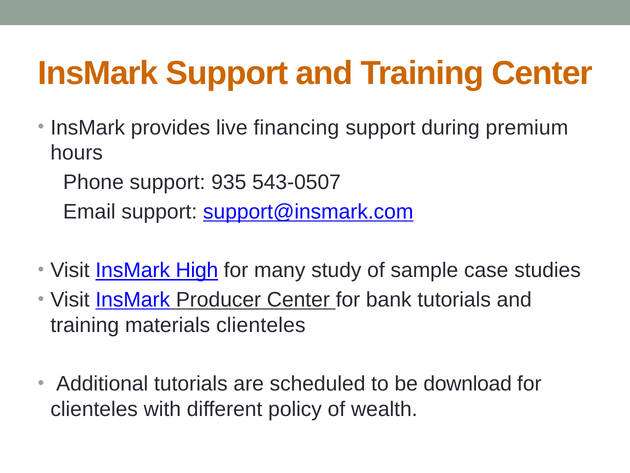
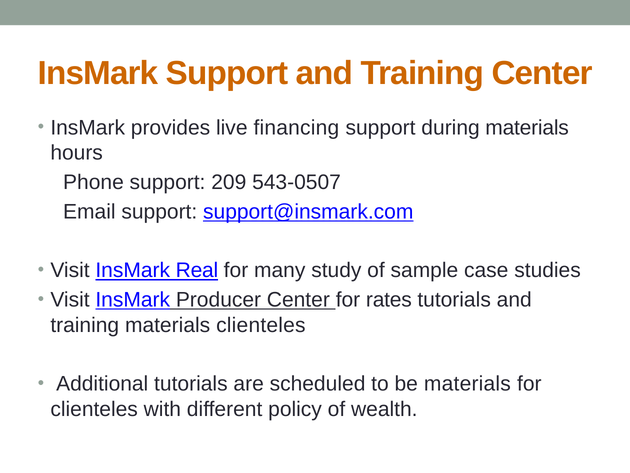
during premium: premium -> materials
935: 935 -> 209
High: High -> Real
bank: bank -> rates
be download: download -> materials
